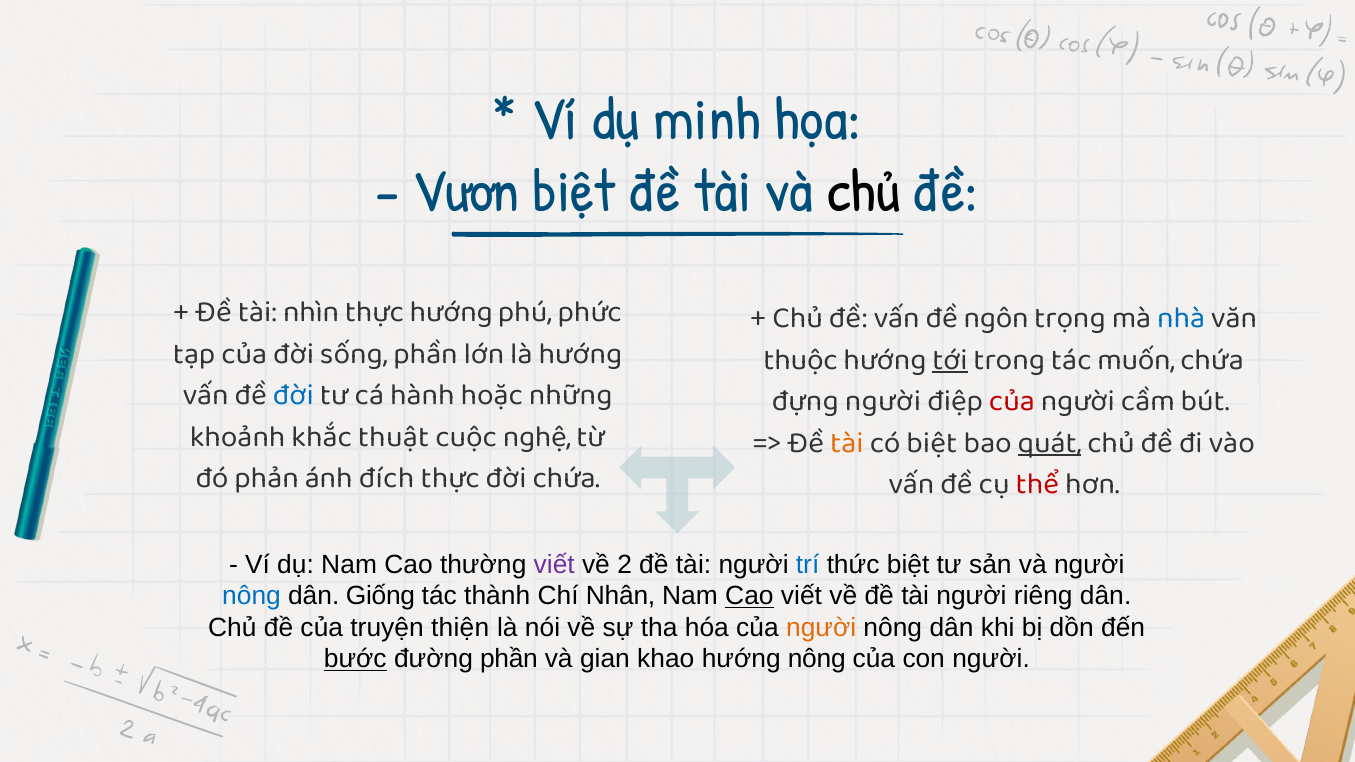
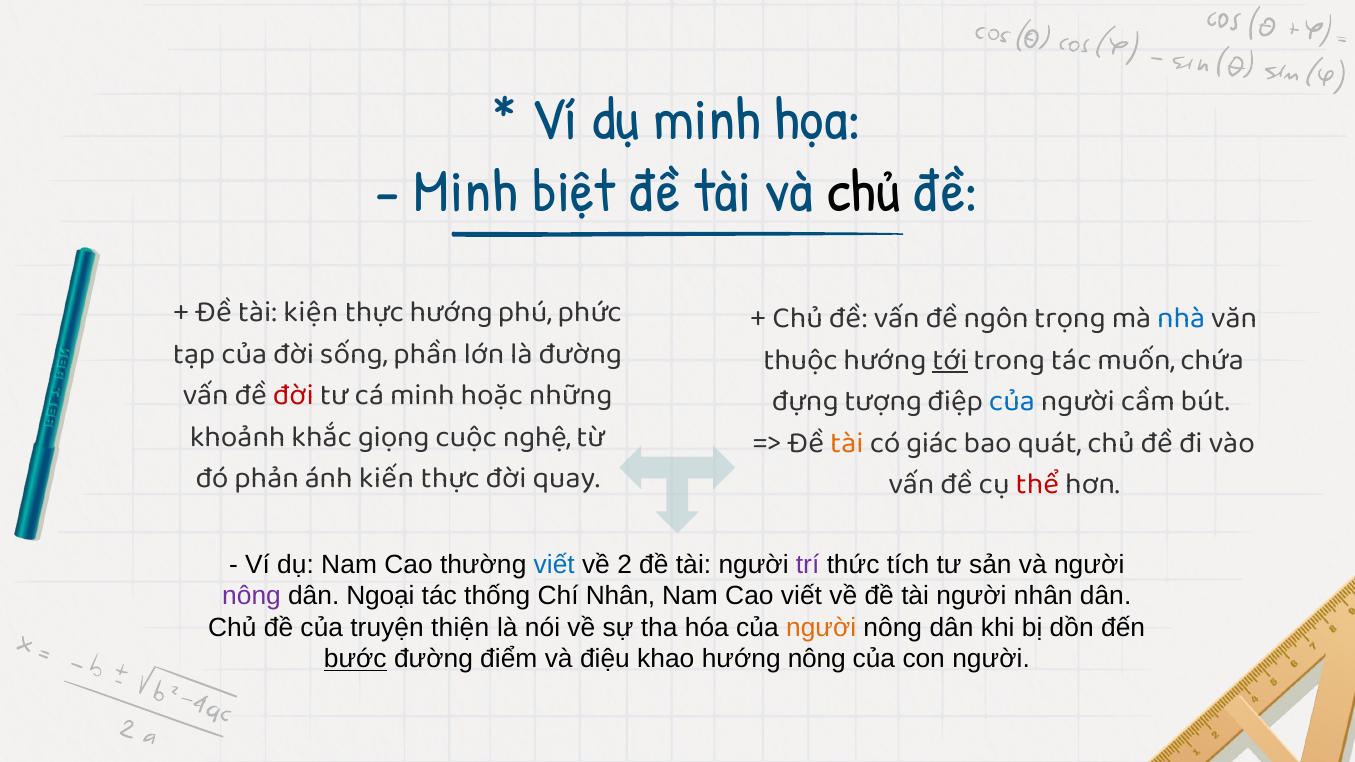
Vươn at (466, 192): Vươn -> Minh
nhìn: nhìn -> kiện
là hướng: hướng -> đường
đời at (293, 395) colour: blue -> red
cá hành: hành -> minh
đựng người: người -> tượng
của at (1012, 401) colour: red -> blue
thuật: thuật -> giọng
có biệt: biệt -> giác
quát underline: present -> none
đích: đích -> kiến
đời chứa: chứa -> quay
viết at (554, 565) colour: purple -> blue
trí colour: blue -> purple
thức biệt: biệt -> tích
nông at (252, 596) colour: blue -> purple
Giống: Giống -> Ngoại
thành: thành -> thống
Cao at (749, 596) underline: present -> none
người riêng: riêng -> nhân
đường phần: phần -> điểm
gian: gian -> điệu
